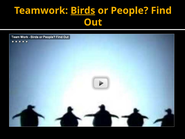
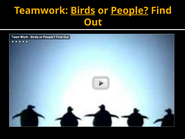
People underline: none -> present
